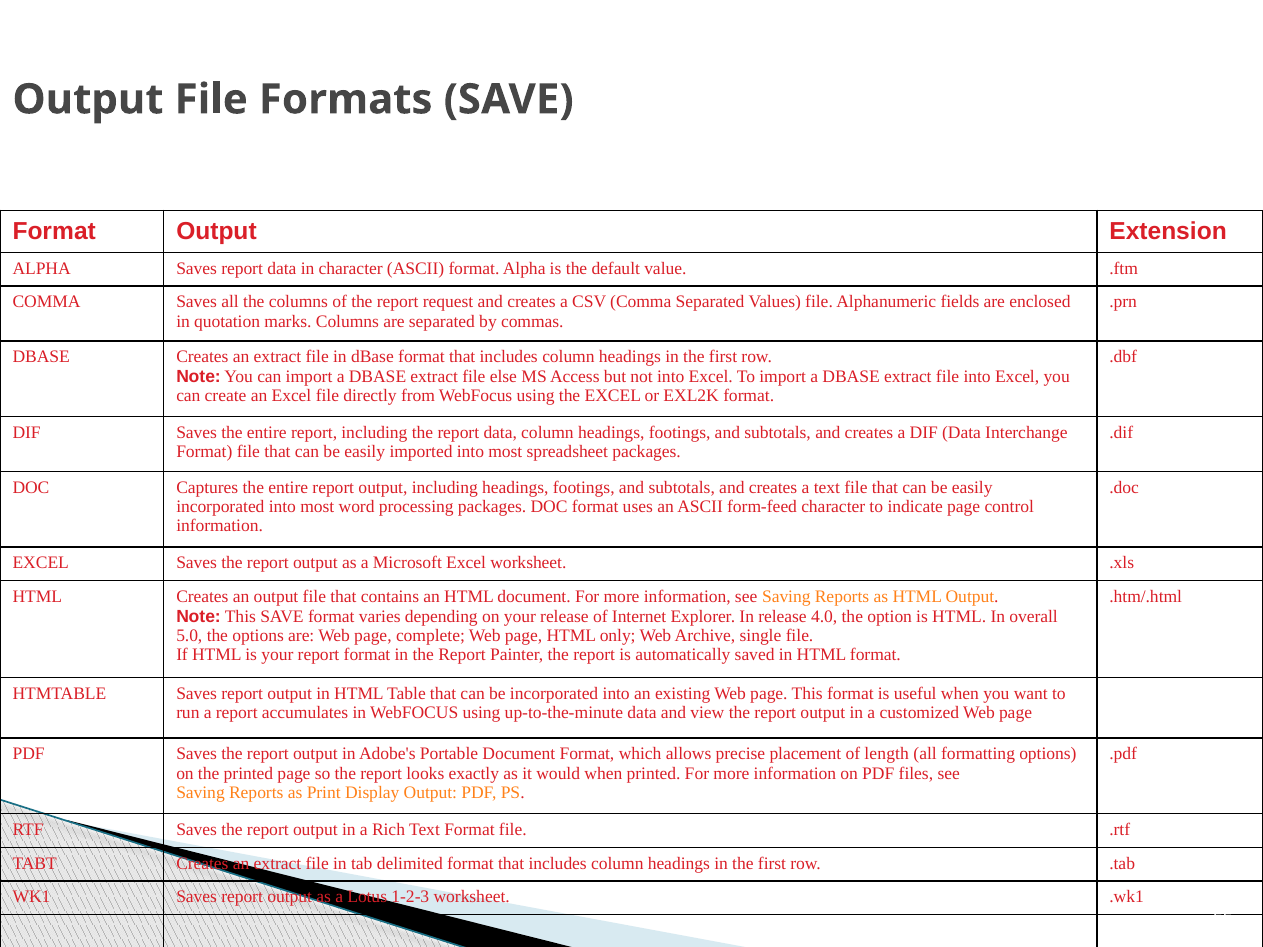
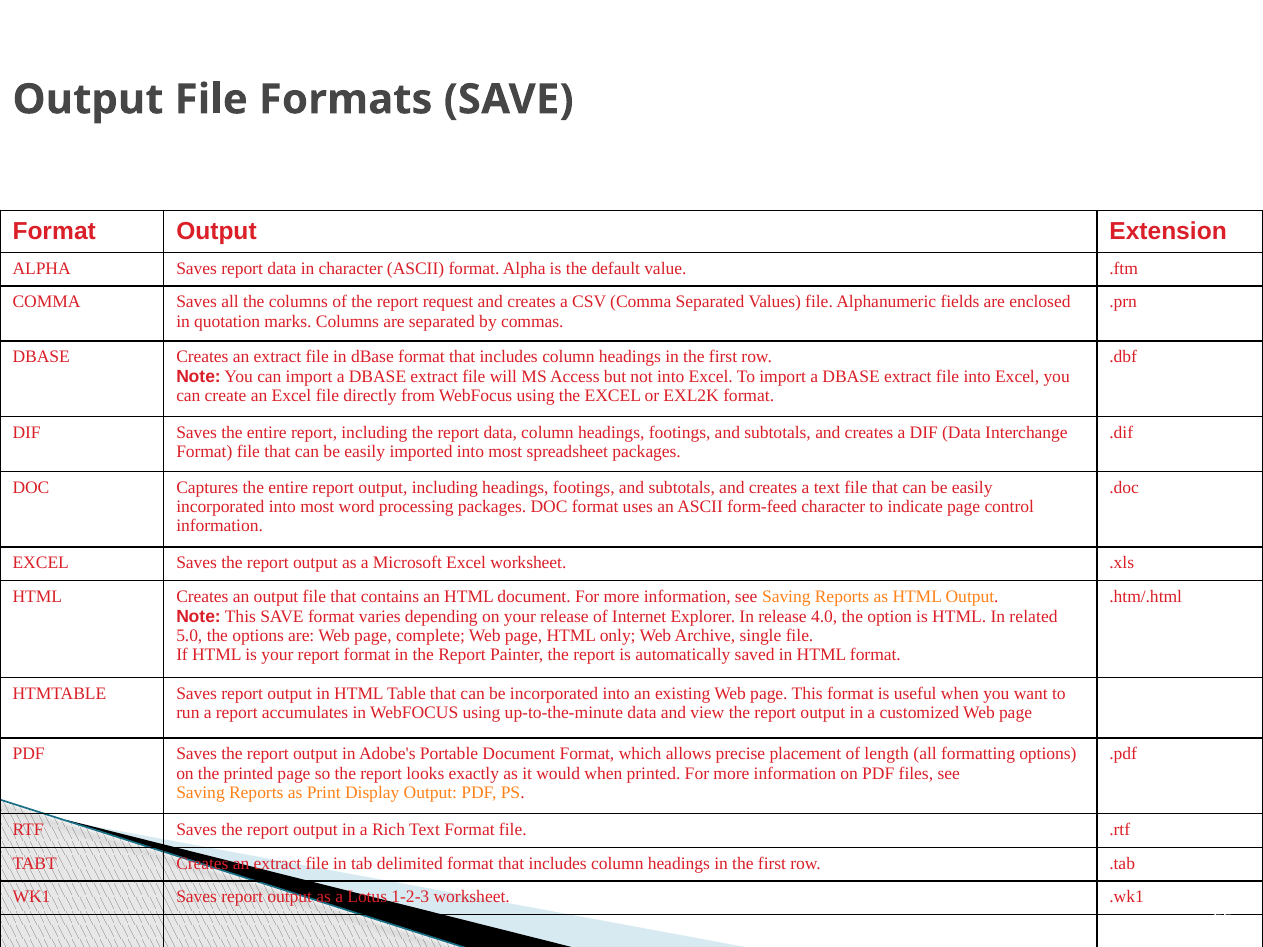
else: else -> will
overall: overall -> related
